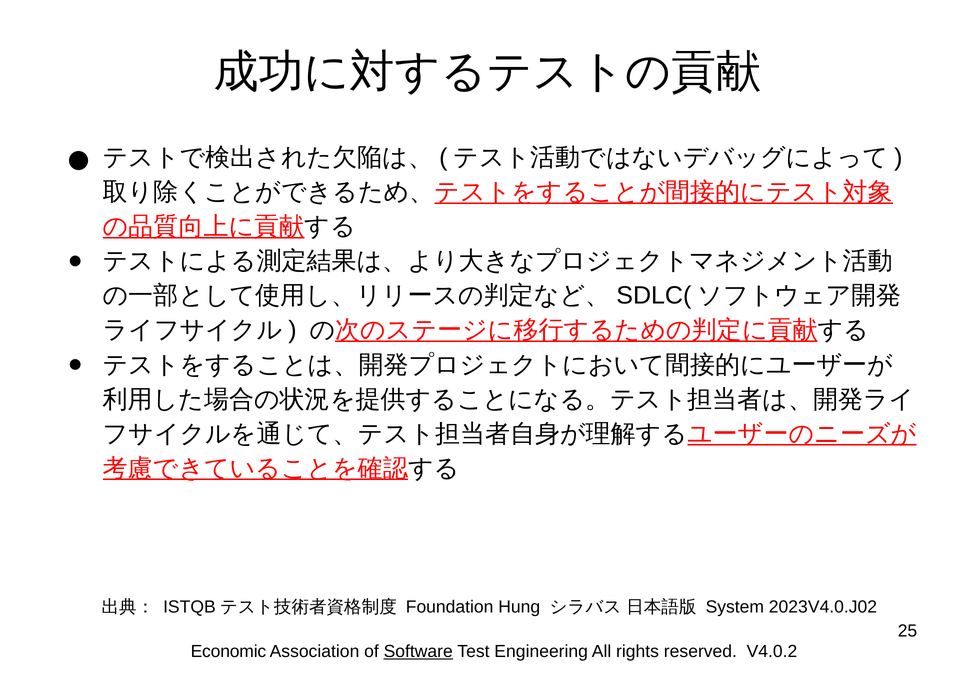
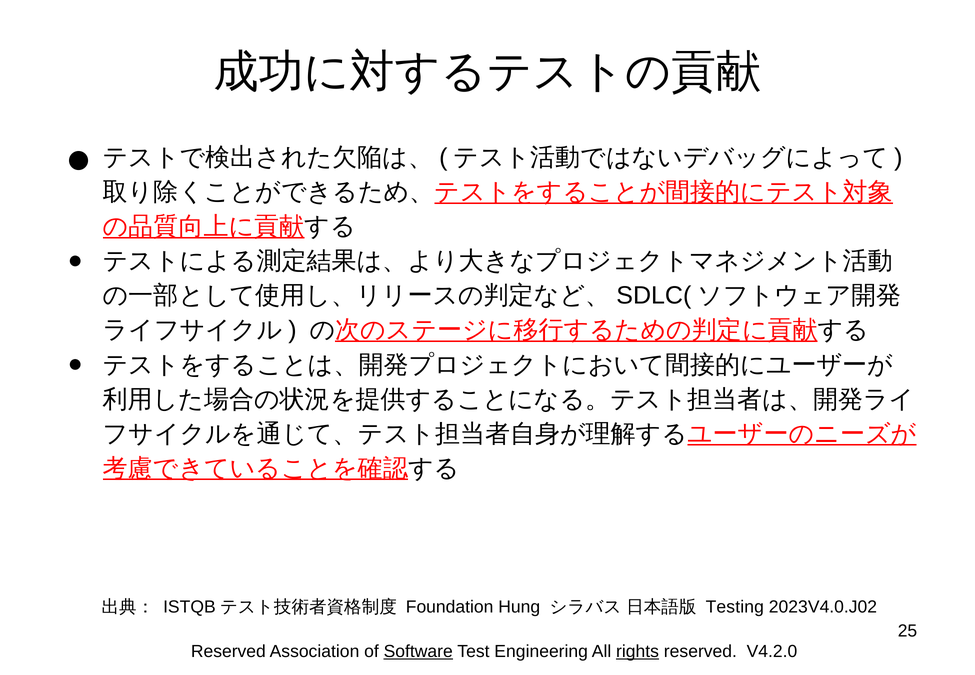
System: System -> Testing
Economic at (228, 651): Economic -> Reserved
rights underline: none -> present
V4.0.2: V4.0.2 -> V4.2.0
